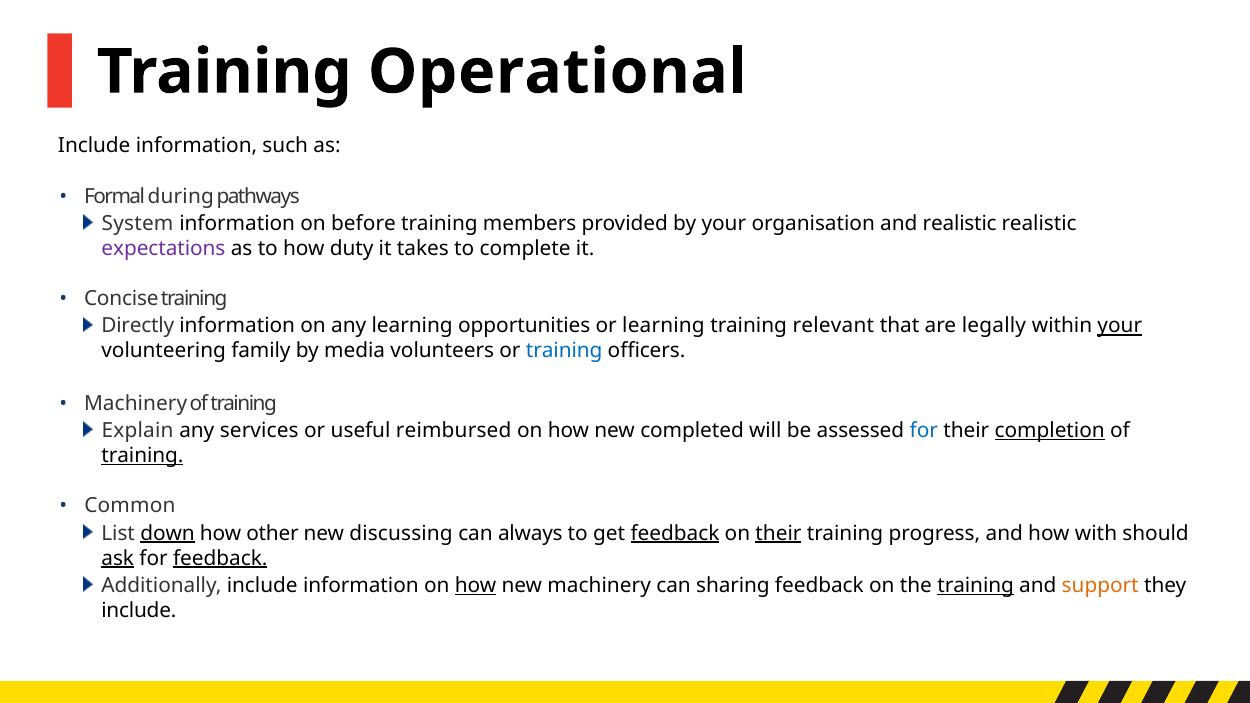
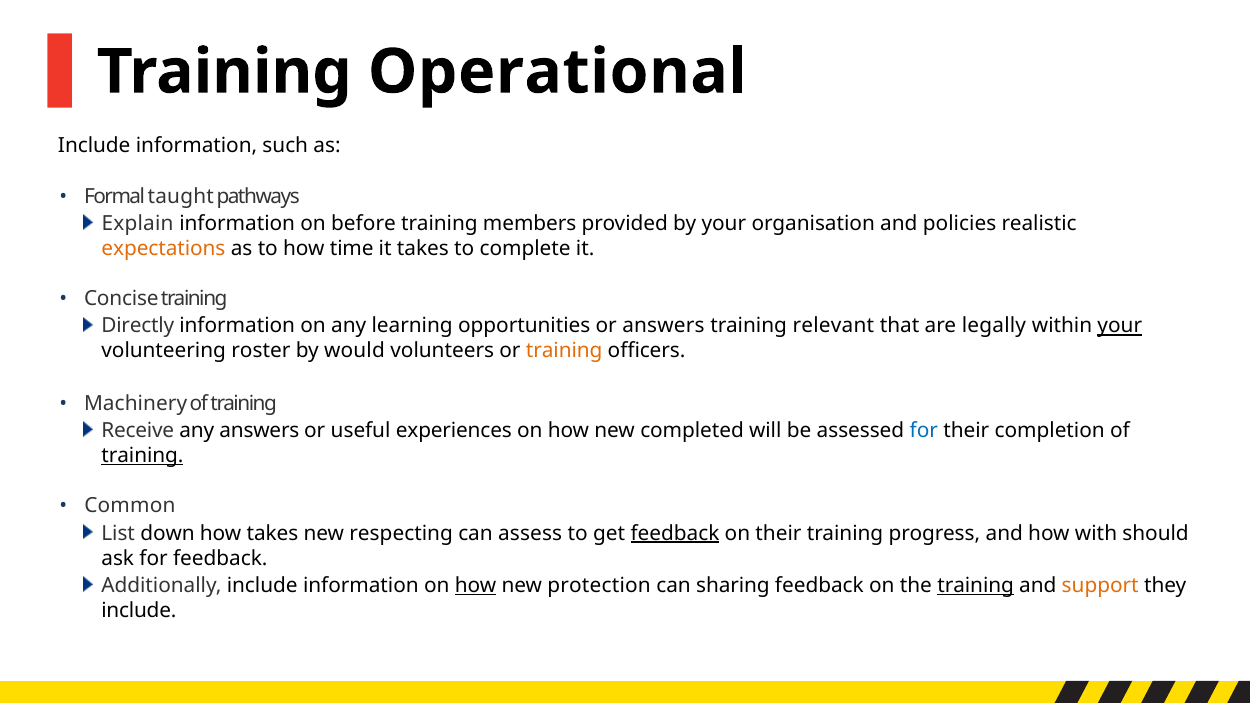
during: during -> taught
System: System -> Explain
and realistic: realistic -> policies
expectations colour: purple -> orange
duty: duty -> time
or learning: learning -> answers
family: family -> roster
media: media -> would
training at (564, 351) colour: blue -> orange
Explain: Explain -> Receive
any services: services -> answers
reimbursed: reimbursed -> experiences
completion underline: present -> none
down underline: present -> none
how other: other -> takes
discussing: discussing -> respecting
always: always -> assess
their at (778, 533) underline: present -> none
ask underline: present -> none
feedback at (220, 558) underline: present -> none
new machinery: machinery -> protection
